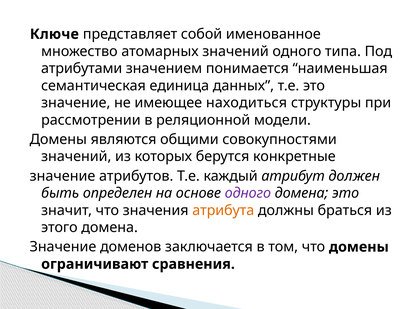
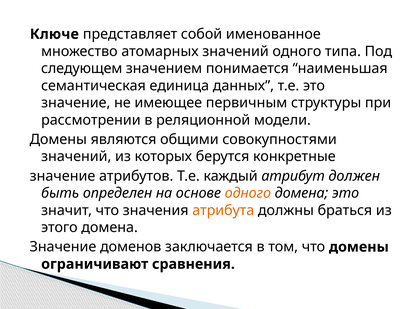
атрибутами: атрибутами -> следующем
находиться: находиться -> первичным
одного at (248, 193) colour: purple -> orange
